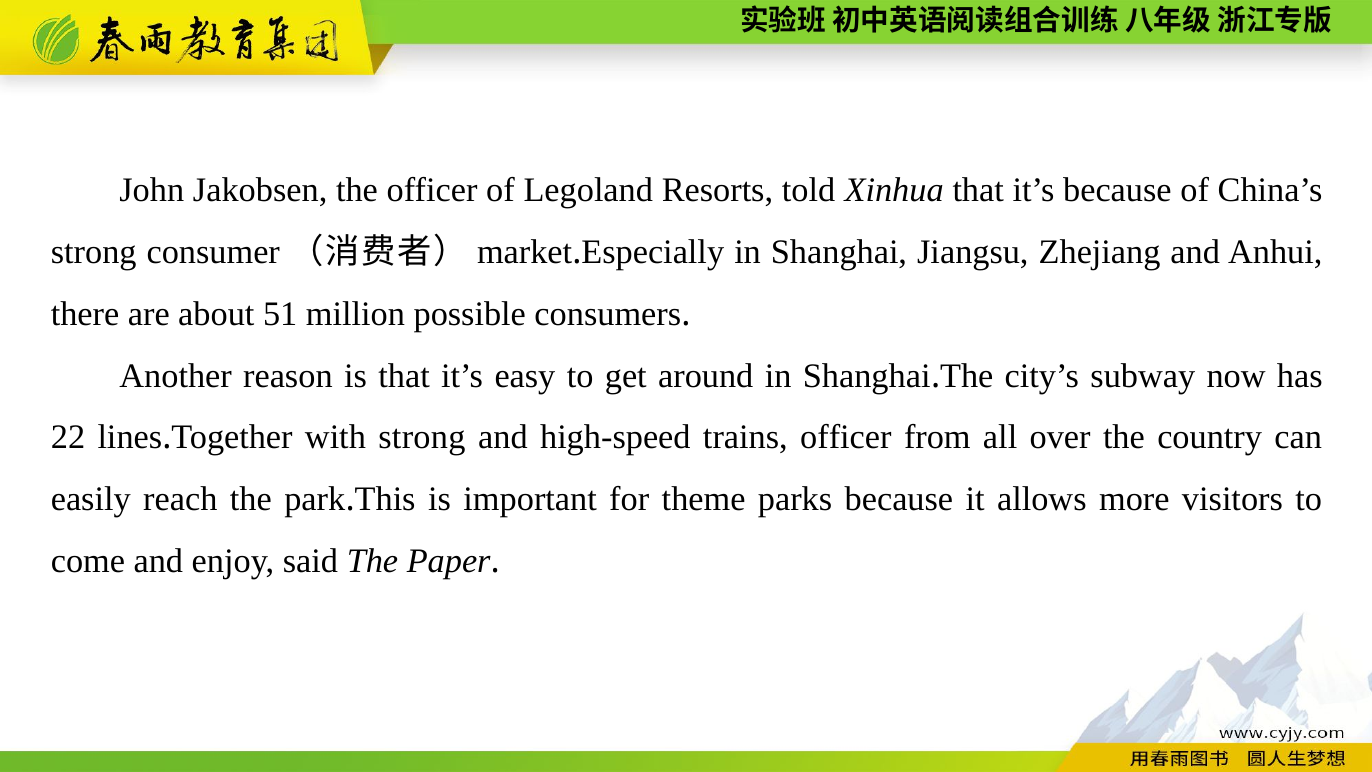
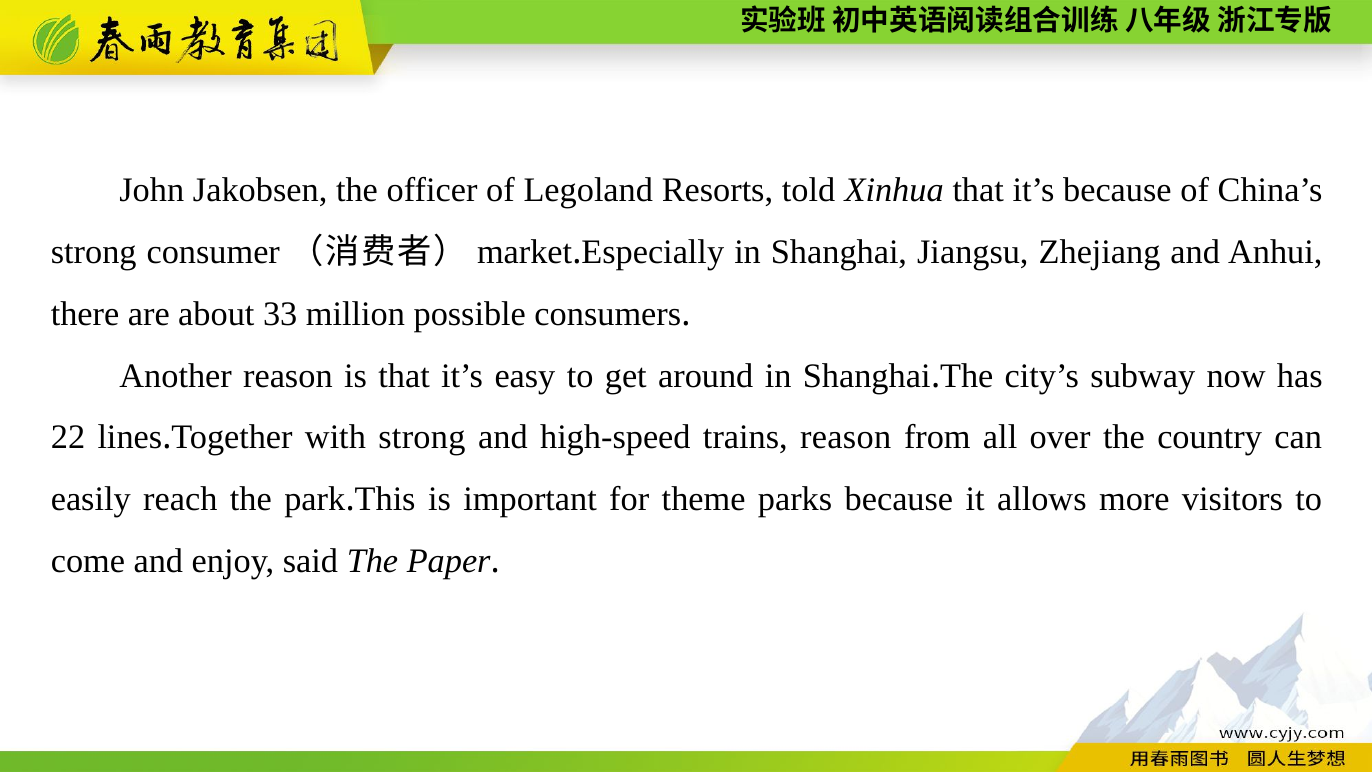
51: 51 -> 33
trains officer: officer -> reason
